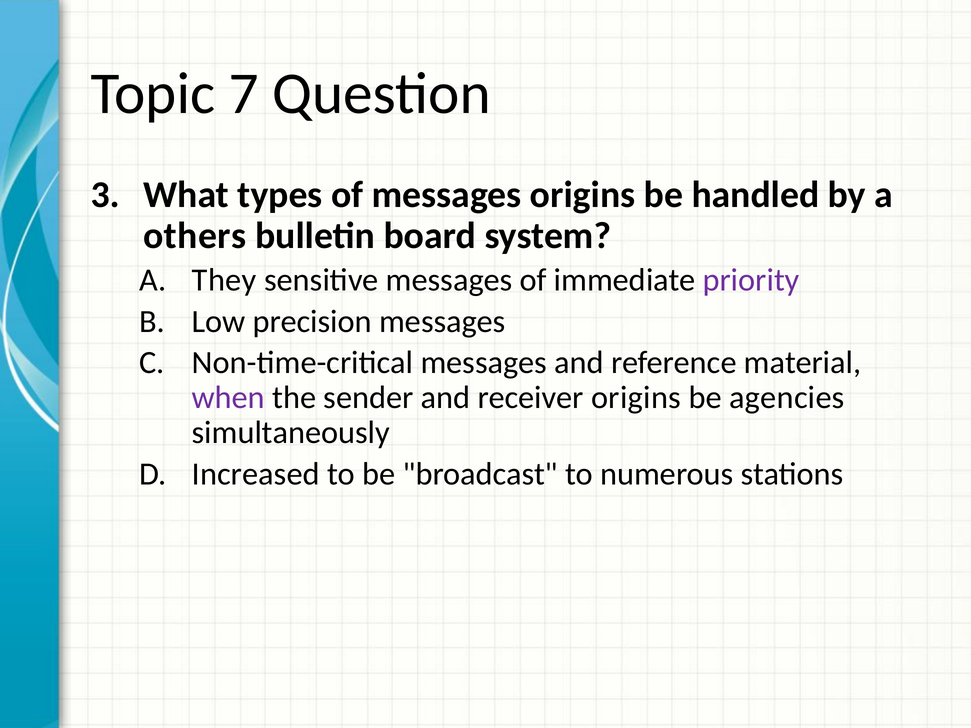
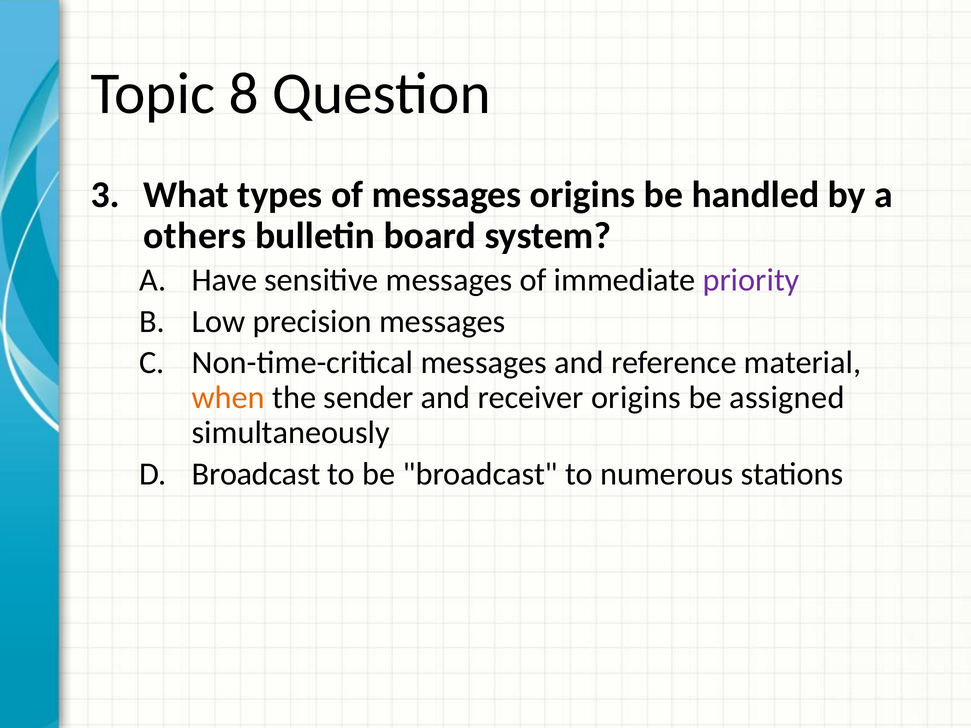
7: 7 -> 8
They: They -> Have
when colour: purple -> orange
agencies: agencies -> assigned
Increased at (256, 474): Increased -> Broadcast
